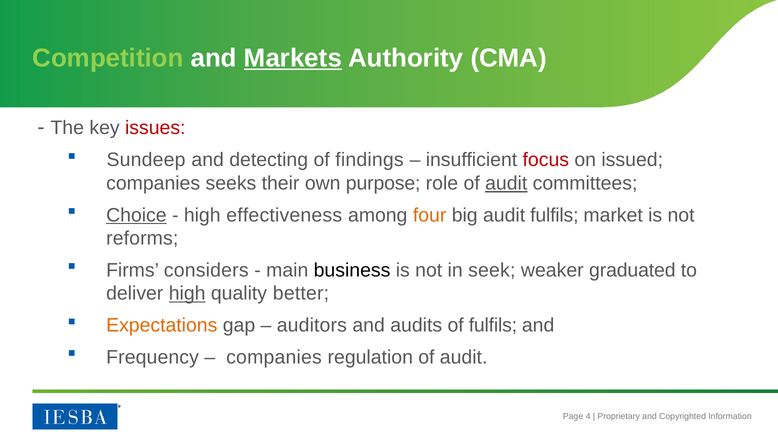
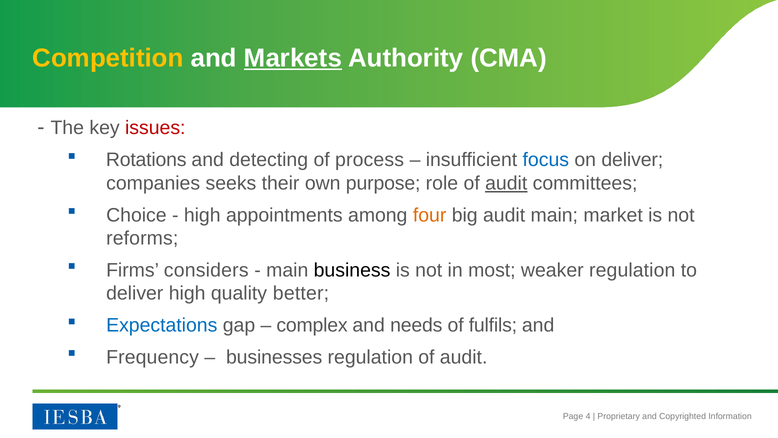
Competition colour: light green -> yellow
Sundeep: Sundeep -> Rotations
findings: findings -> process
focus colour: red -> blue
on issued: issued -> deliver
Choice underline: present -> none
effectiveness: effectiveness -> appointments
audit fulfils: fulfils -> main
seek: seek -> most
weaker graduated: graduated -> regulation
high at (187, 293) underline: present -> none
Expectations colour: orange -> blue
auditors: auditors -> complex
audits: audits -> needs
companies at (274, 357): companies -> businesses
